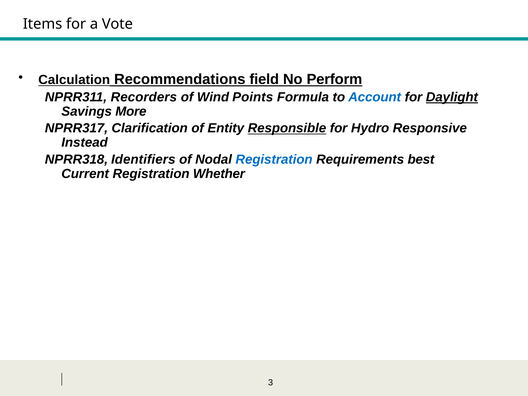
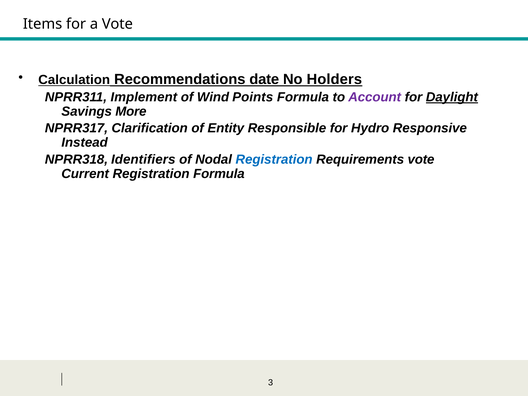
field: field -> date
Perform: Perform -> Holders
Recorders: Recorders -> Implement
Account colour: blue -> purple
Responsible underline: present -> none
Requirements best: best -> vote
Registration Whether: Whether -> Formula
